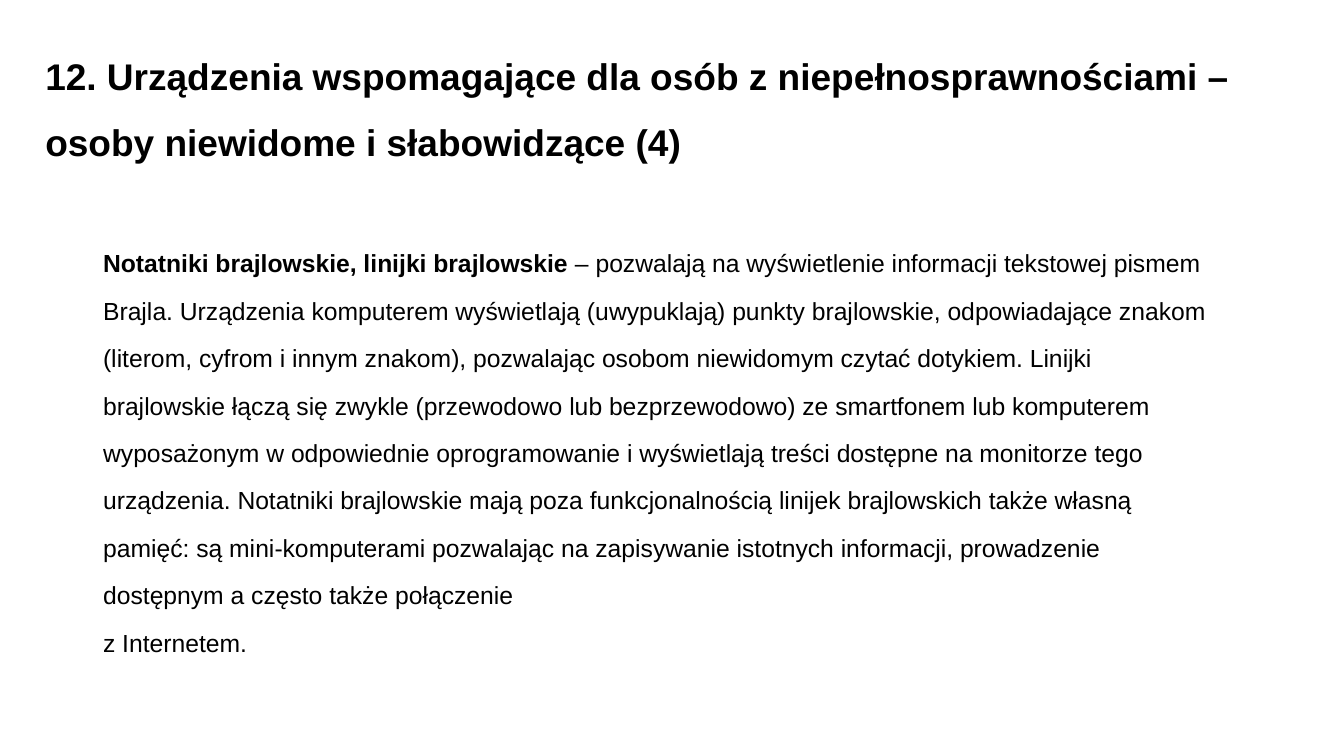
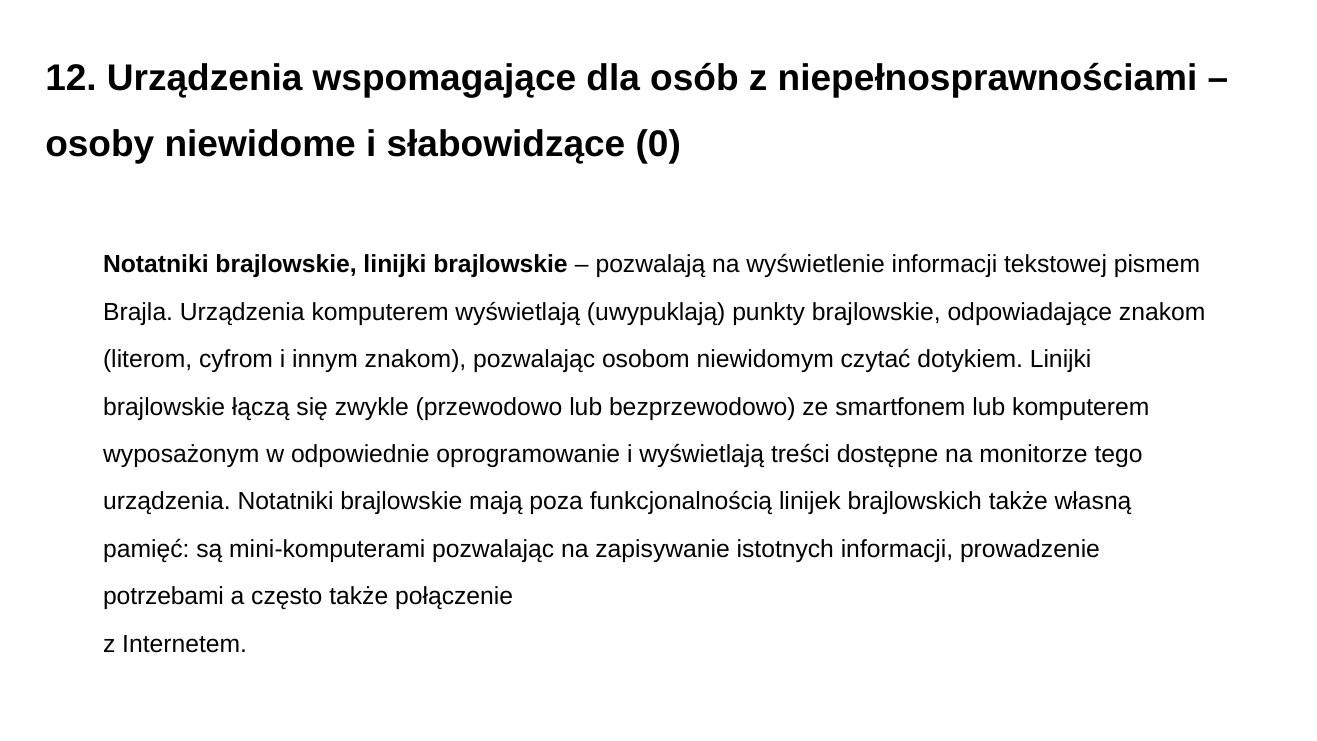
4: 4 -> 0
dostępnym: dostępnym -> potrzebami
